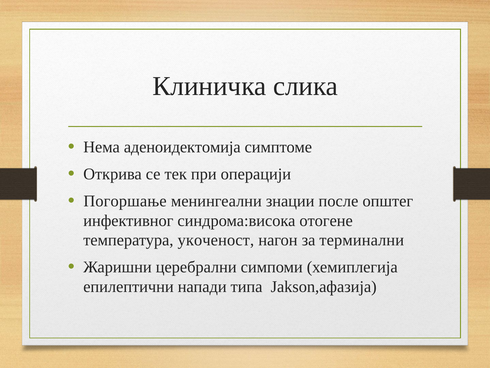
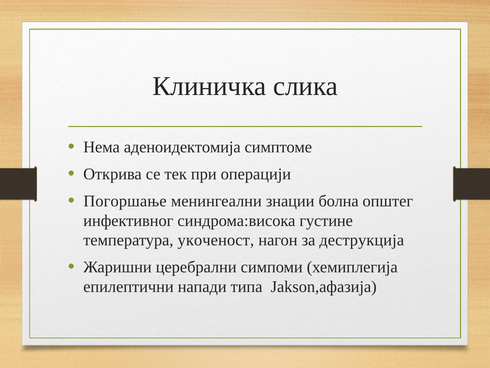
после: после -> болна
отогене: отогене -> густине
терминални: терминални -> деструкција
